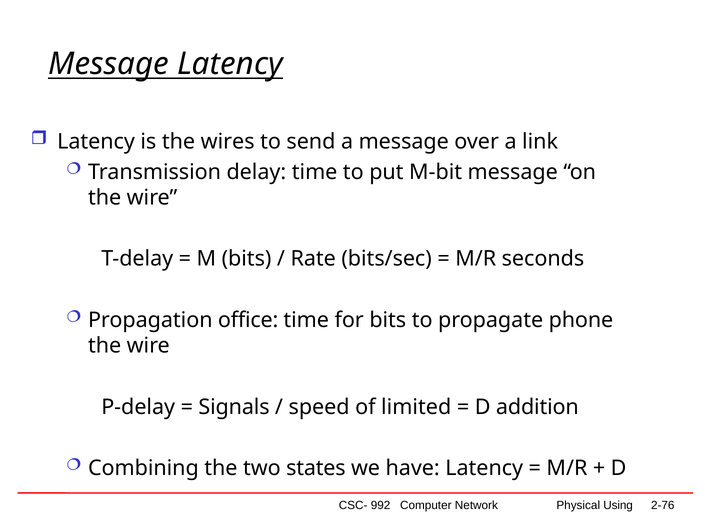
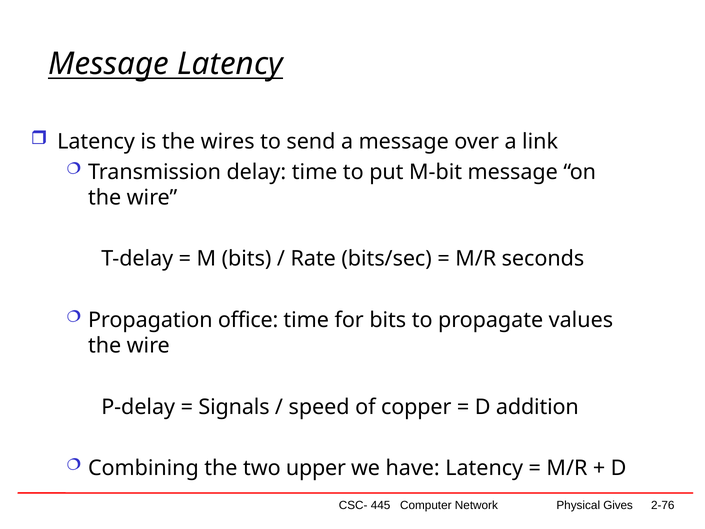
phone: phone -> values
limited: limited -> copper
states: states -> upper
992: 992 -> 445
Using: Using -> Gives
